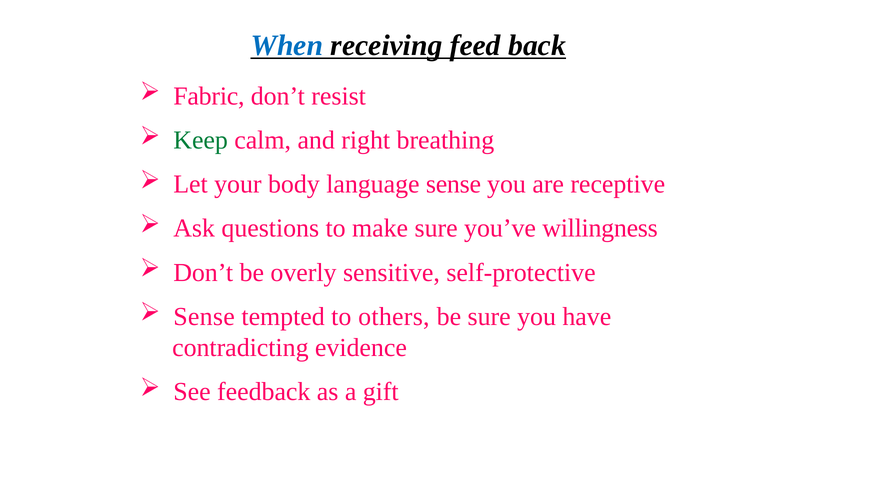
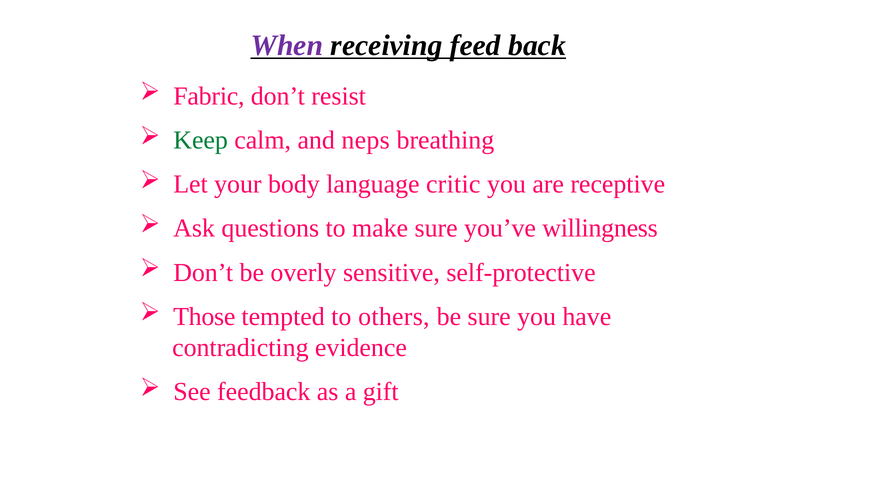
When colour: blue -> purple
right: right -> neps
language sense: sense -> critic
Sense at (204, 317): Sense -> Those
